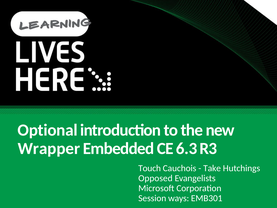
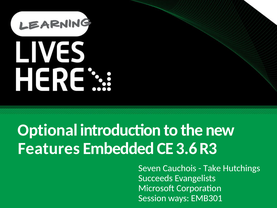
Wrapper: Wrapper -> Features
6.3: 6.3 -> 3.6
Touch: Touch -> Seven
Opposed: Opposed -> Succeeds
